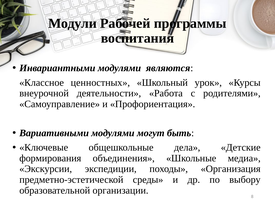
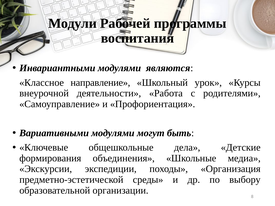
ценностных: ценностных -> направление
